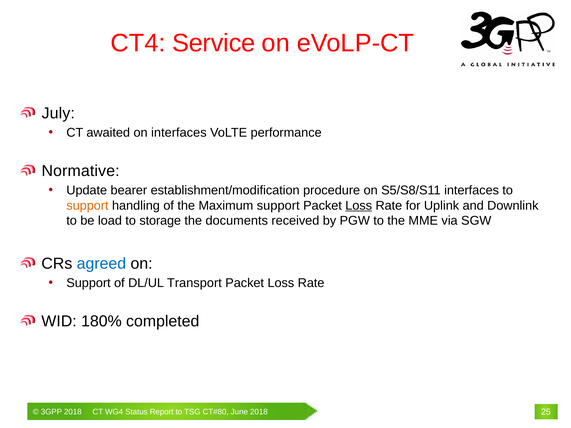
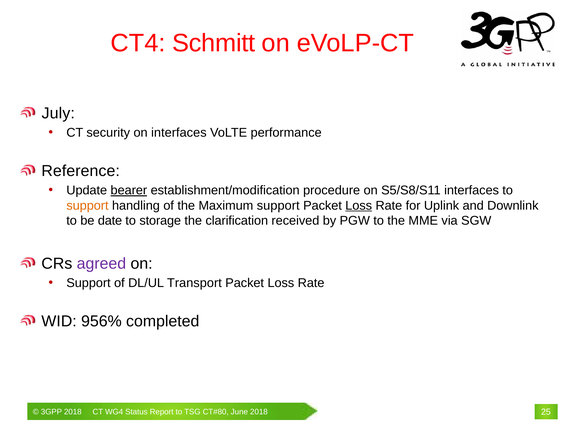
Service: Service -> Schmitt
awaited: awaited -> security
Normative: Normative -> Reference
bearer underline: none -> present
load: load -> date
documents: documents -> clarification
agreed colour: blue -> purple
180%: 180% -> 956%
